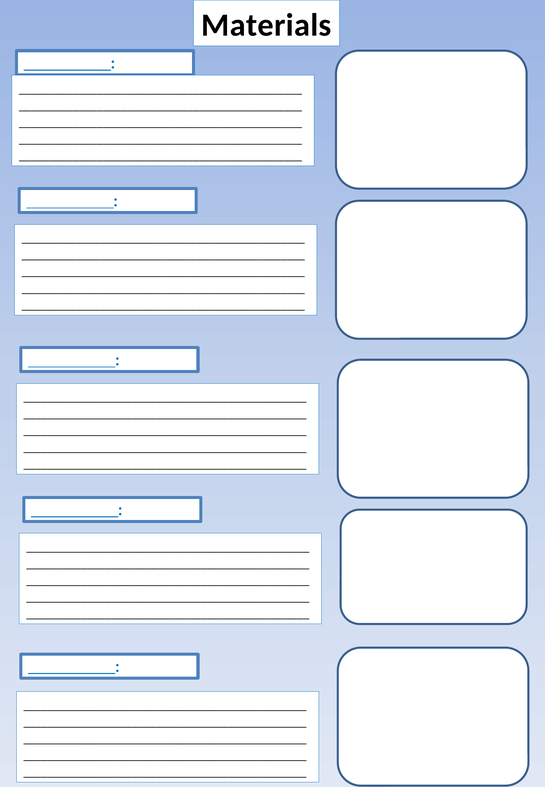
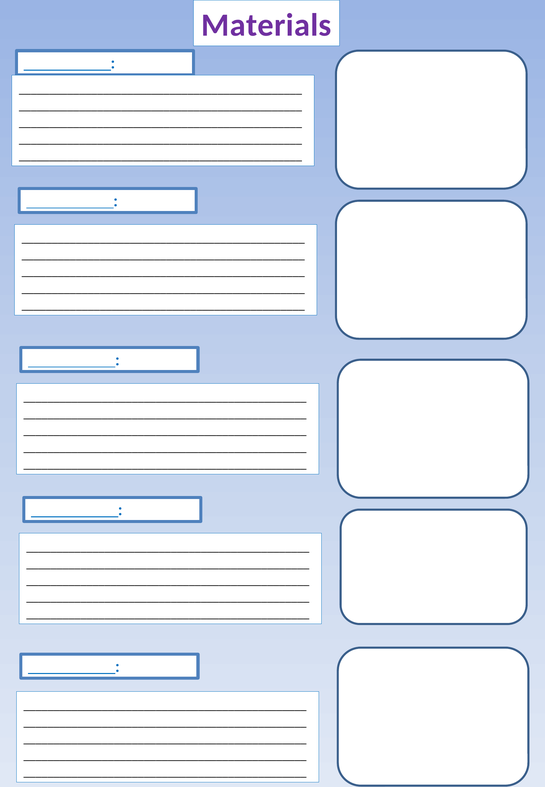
Materials colour: black -> purple
